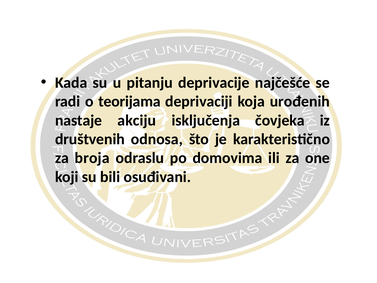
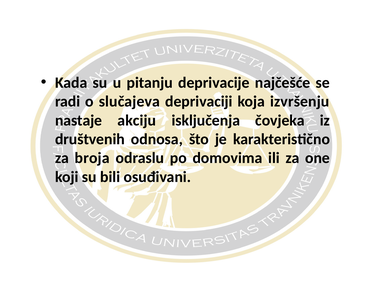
teorijama: teorijama -> slučajeva
urođenih: urođenih -> izvršenju
